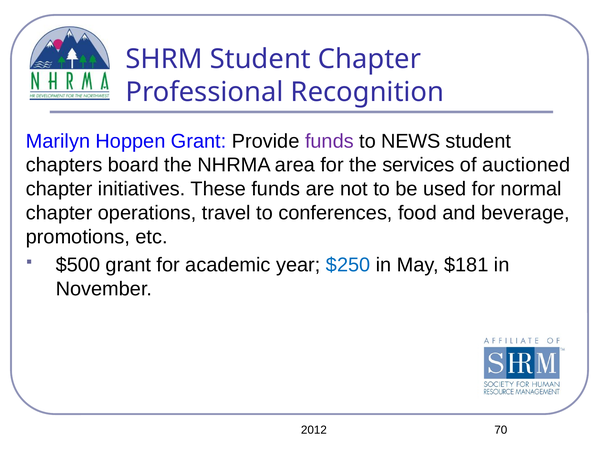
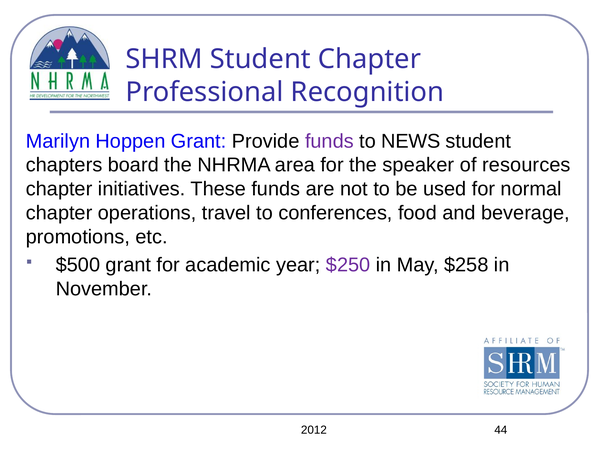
services: services -> speaker
auctioned: auctioned -> resources
$250 colour: blue -> purple
$181: $181 -> $258
70: 70 -> 44
